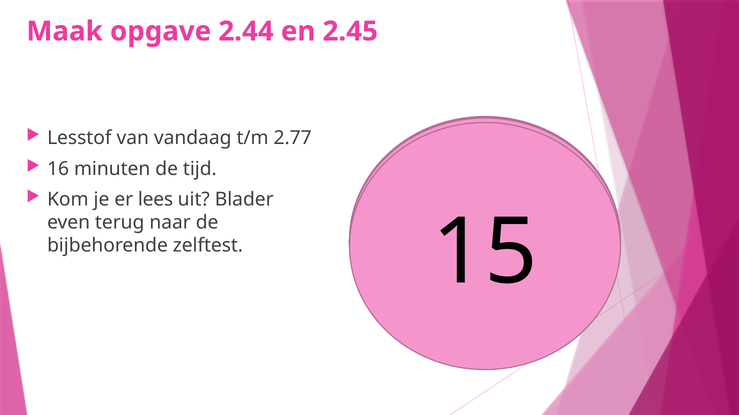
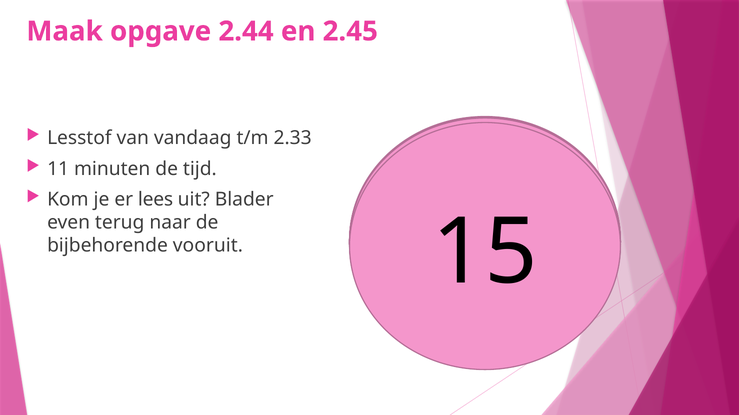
2.77: 2.77 -> 2.33
16 at (58, 169): 16 -> 11
zelftest: zelftest -> vooruit
